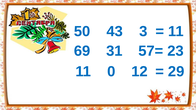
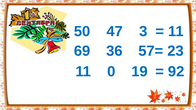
43: 43 -> 47
31: 31 -> 36
12: 12 -> 19
29: 29 -> 92
